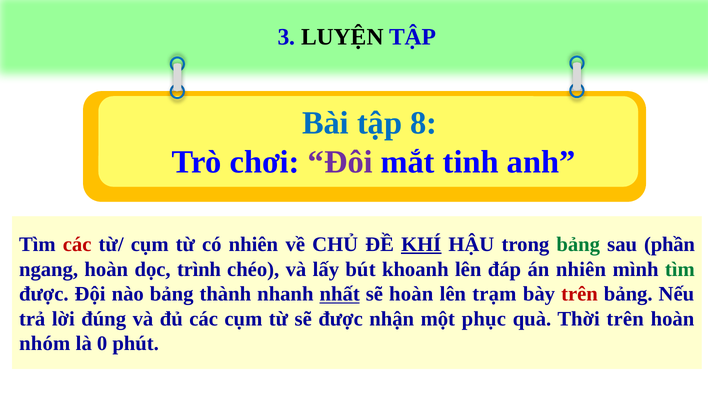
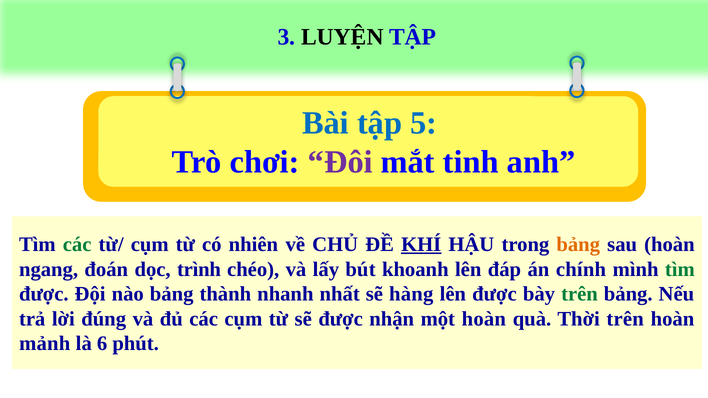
8: 8 -> 5
các at (77, 245) colour: red -> green
bảng at (578, 245) colour: green -> orange
sau phần: phần -> hoàn
ngang hoàn: hoàn -> đoán
án nhiên: nhiên -> chính
nhất underline: present -> none
sẽ hoàn: hoàn -> hàng
lên trạm: trạm -> được
trên at (579, 294) colour: red -> green
một phục: phục -> hoàn
nhóm: nhóm -> mảnh
0: 0 -> 6
